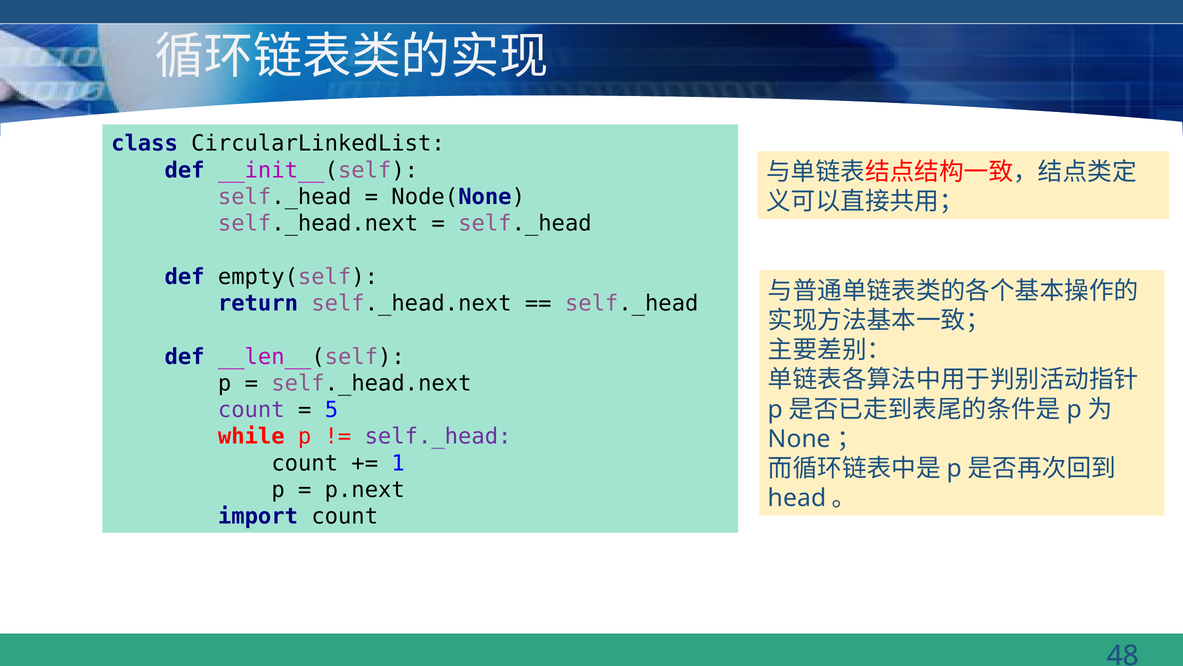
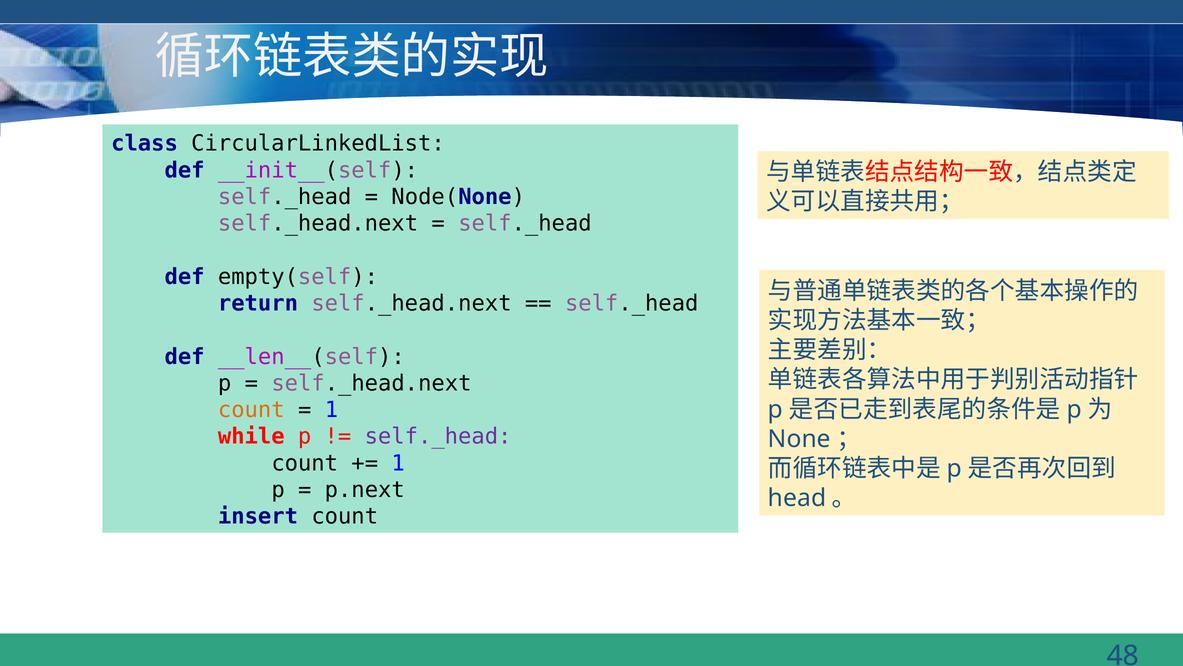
count at (251, 410) colour: purple -> orange
5 at (331, 410): 5 -> 1
import: import -> insert
